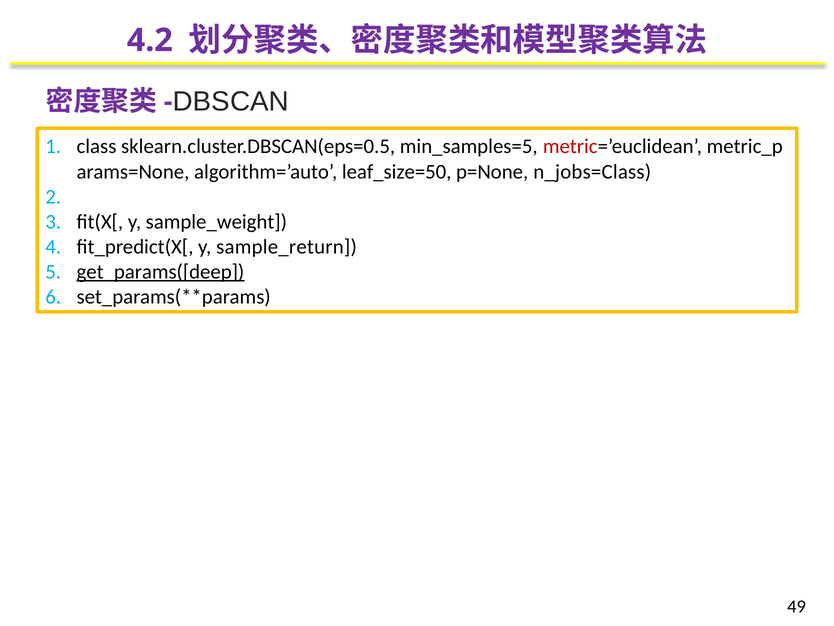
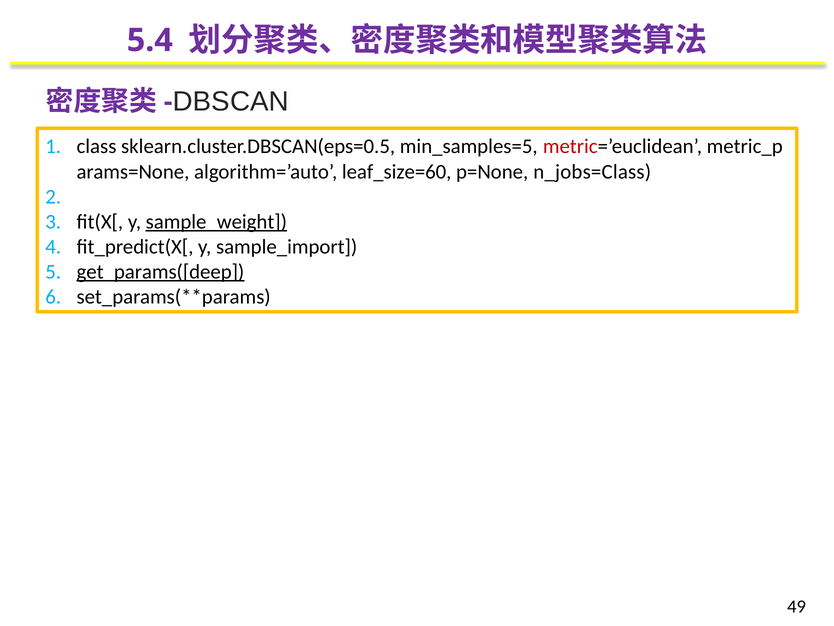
4.2: 4.2 -> 5.4
leaf_size=50: leaf_size=50 -> leaf_size=60
sample_weight underline: none -> present
sample_return: sample_return -> sample_import
